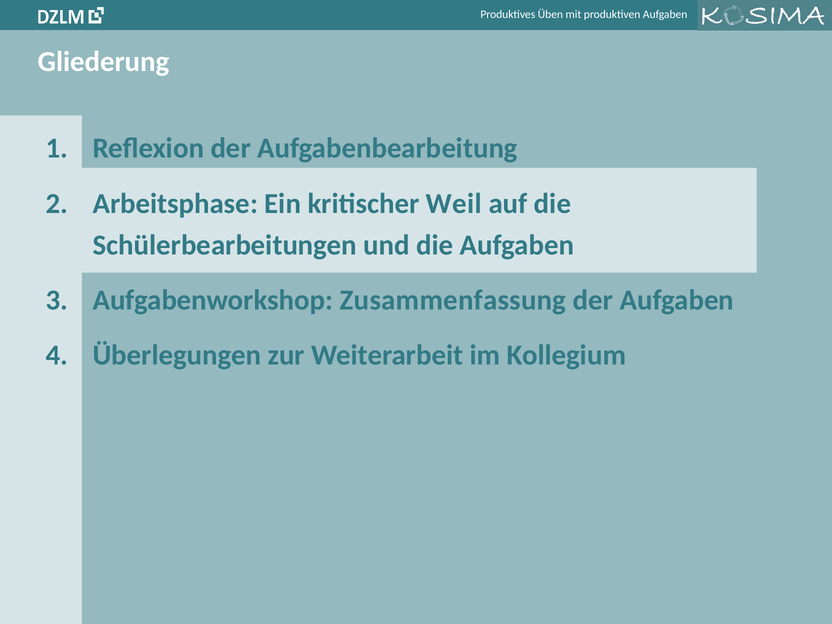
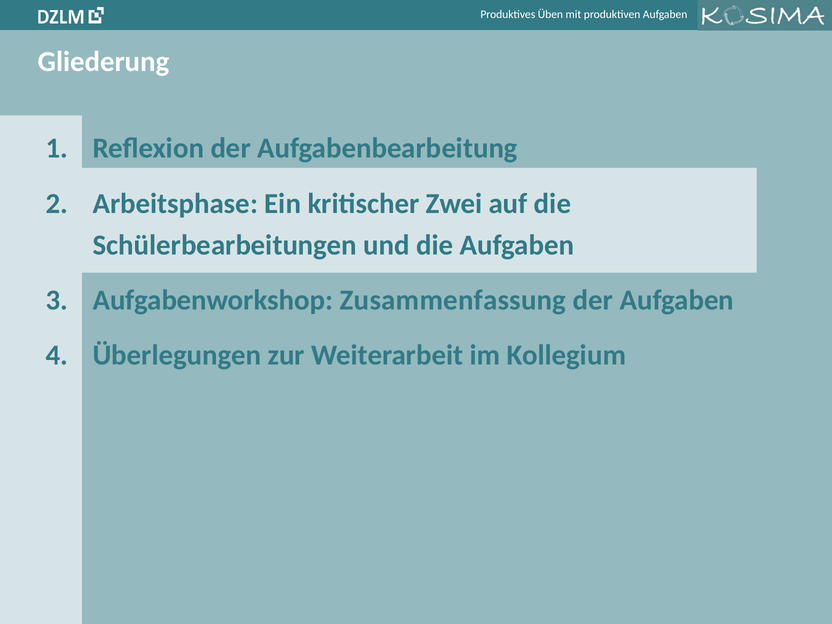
Weil: Weil -> Zwei
